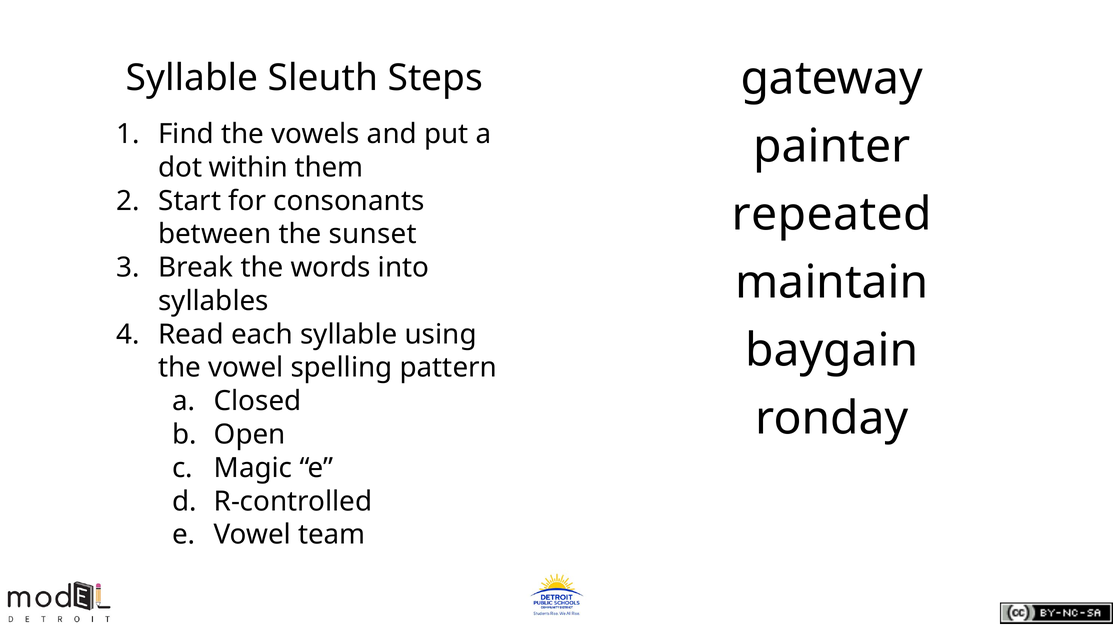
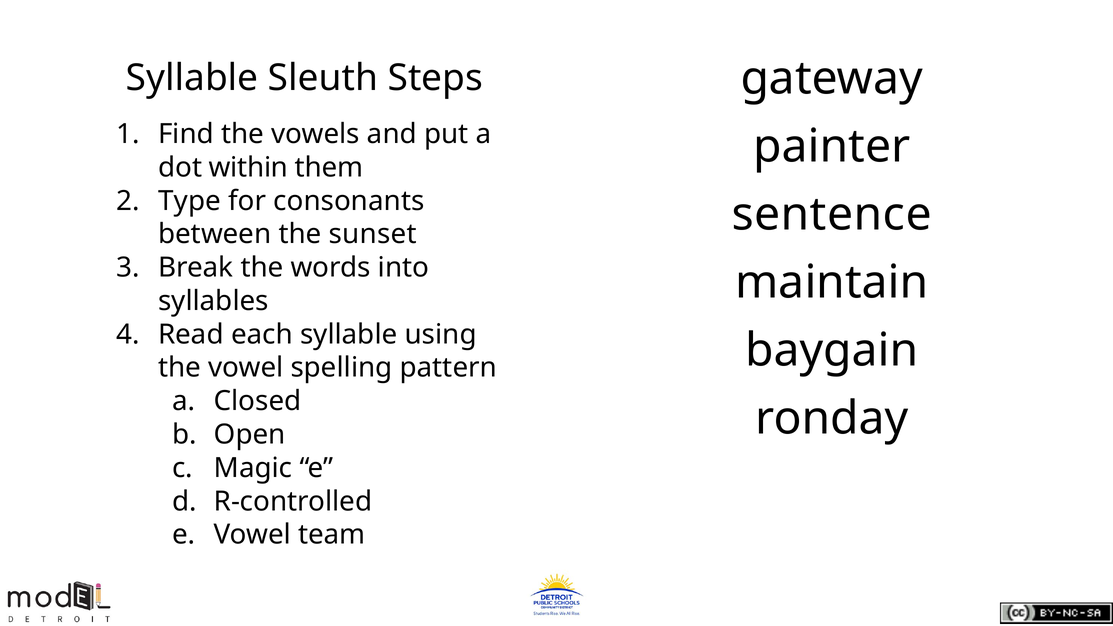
Start: Start -> Type
repeated: repeated -> sentence
